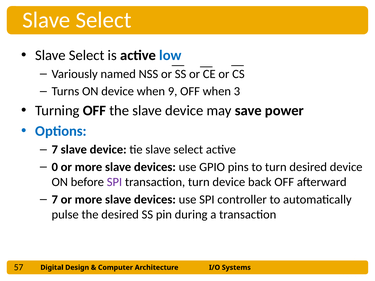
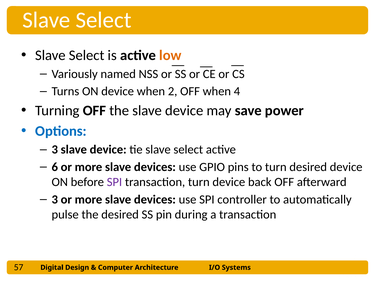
low colour: blue -> orange
9: 9 -> 2
3: 3 -> 4
7 at (55, 150): 7 -> 3
0: 0 -> 6
7 at (55, 200): 7 -> 3
